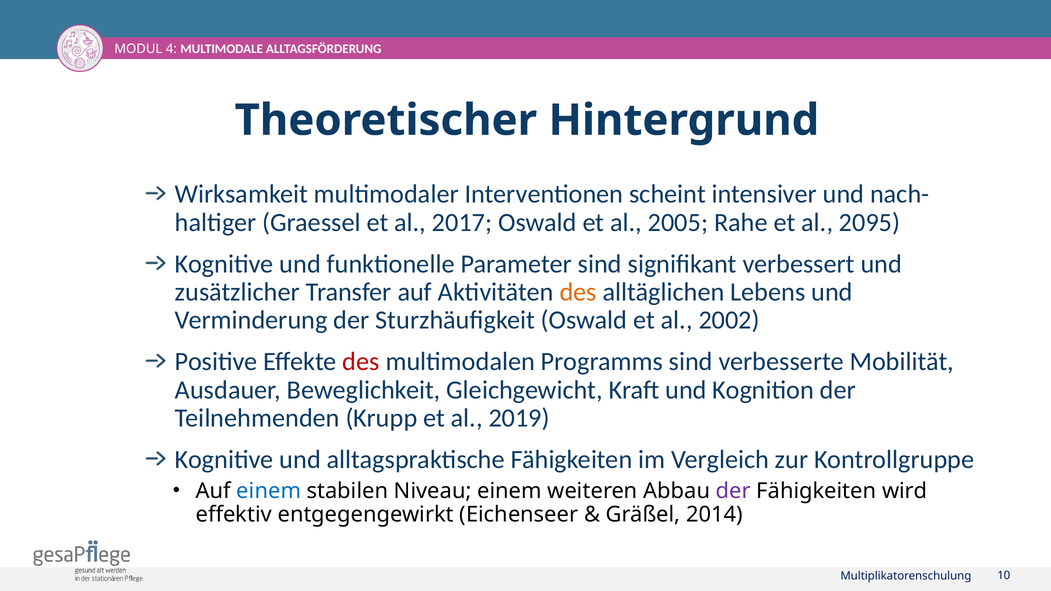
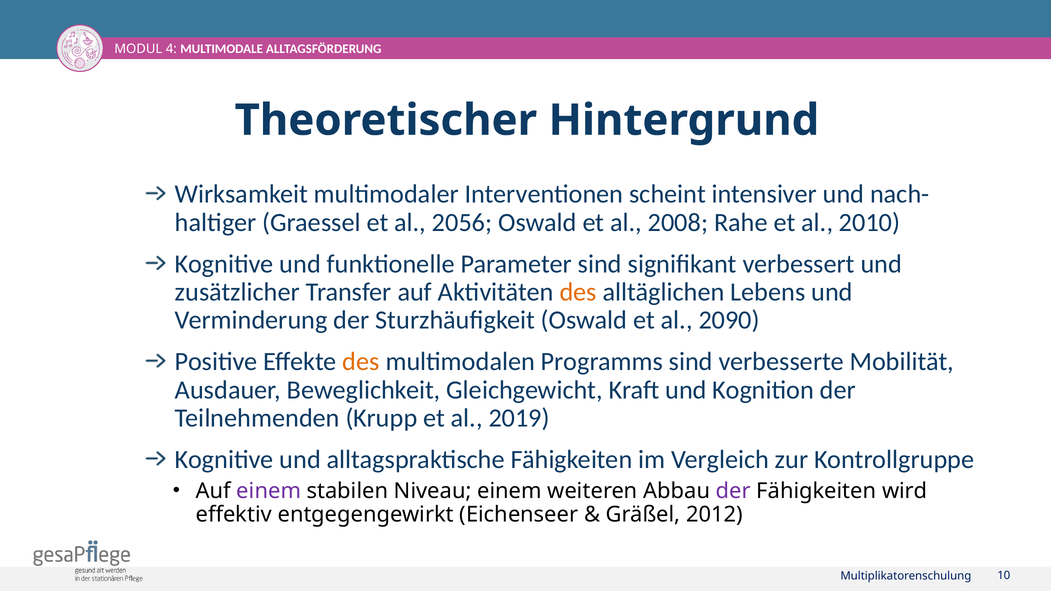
2017: 2017 -> 2056
2005: 2005 -> 2008
2095: 2095 -> 2010
2002: 2002 -> 2090
des at (361, 362) colour: red -> orange
einem at (269, 491) colour: blue -> purple
2014: 2014 -> 2012
